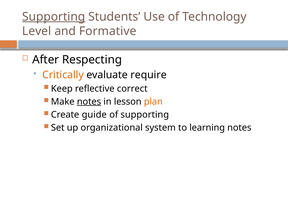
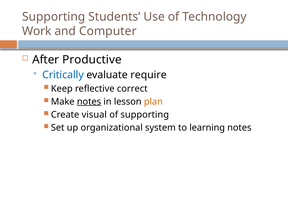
Supporting at (54, 17) underline: present -> none
Level: Level -> Work
Formative: Formative -> Computer
Respecting: Respecting -> Productive
Critically colour: orange -> blue
guide: guide -> visual
